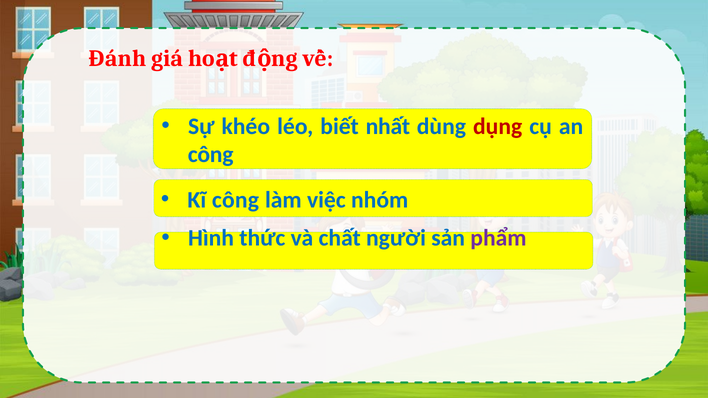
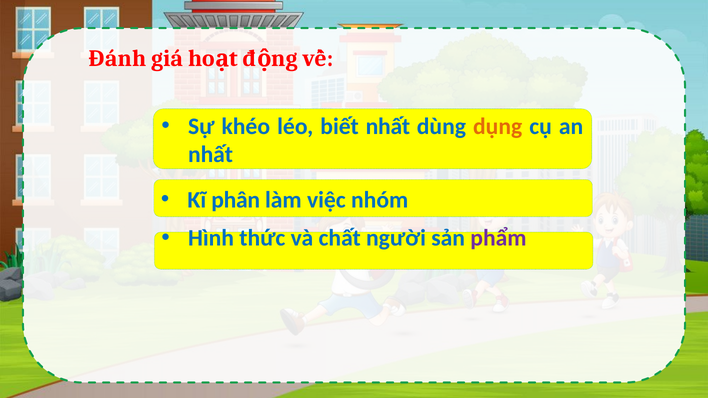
dụng colour: red -> orange
công at (211, 155): công -> nhất
Kĩ công: công -> phân
